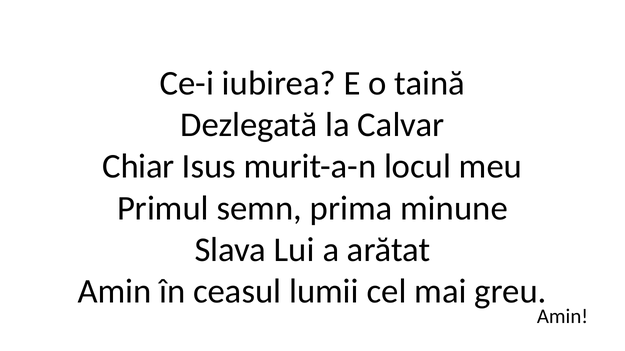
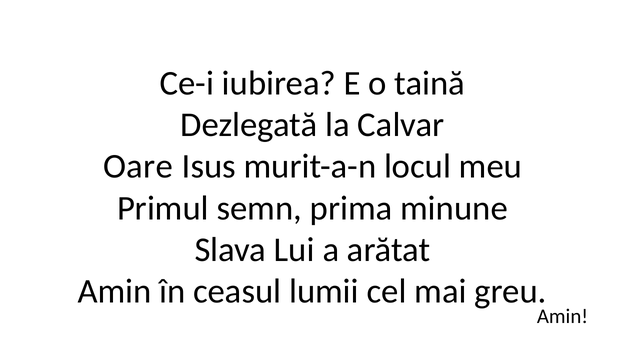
Chiar: Chiar -> Oare
